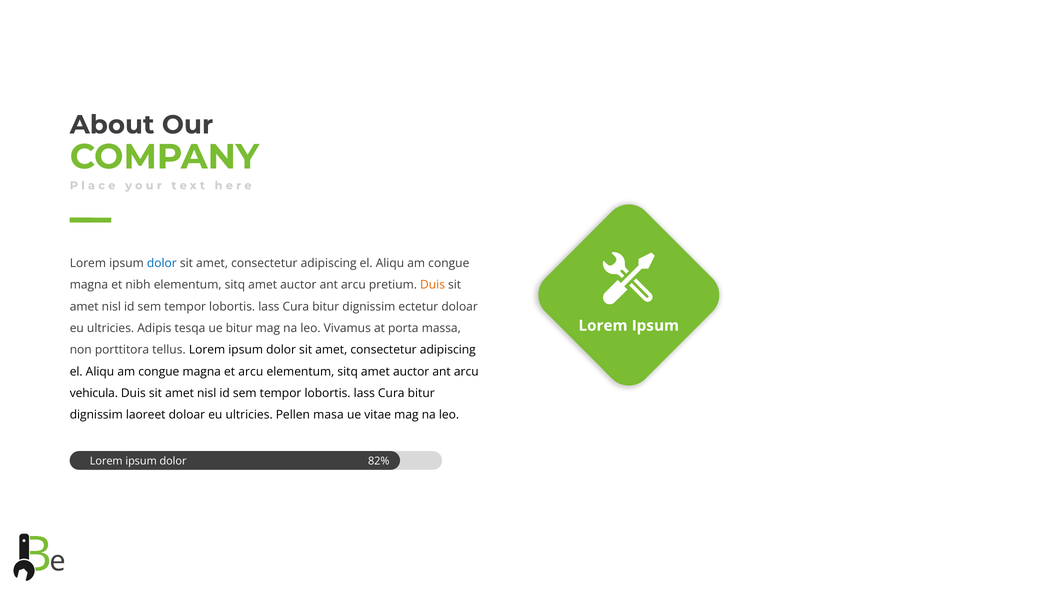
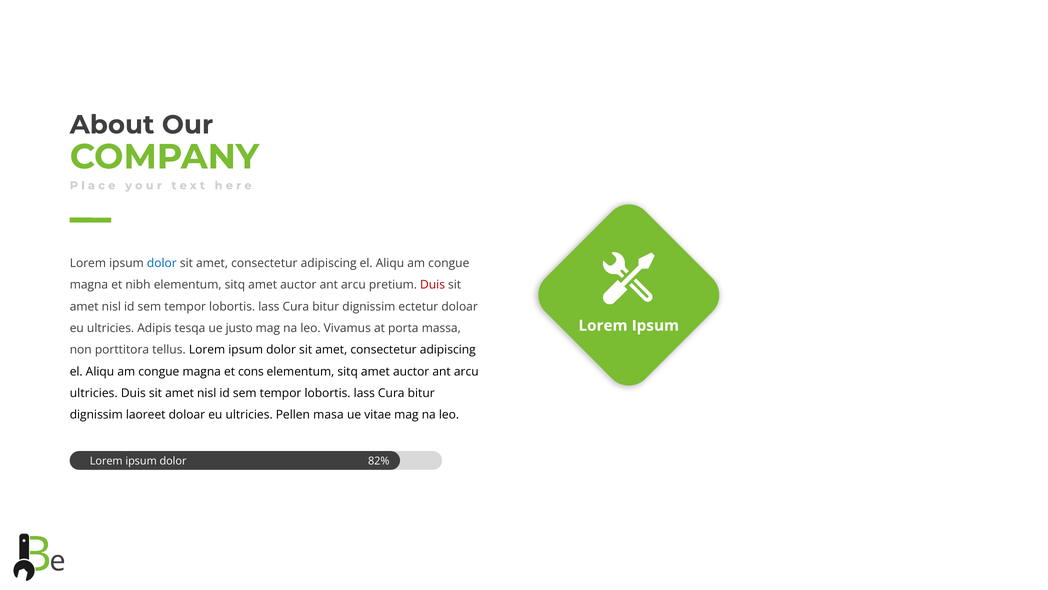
Duis at (433, 285) colour: orange -> red
ue bitur: bitur -> justo
et arcu: arcu -> cons
vehicula at (94, 393): vehicula -> ultricies
